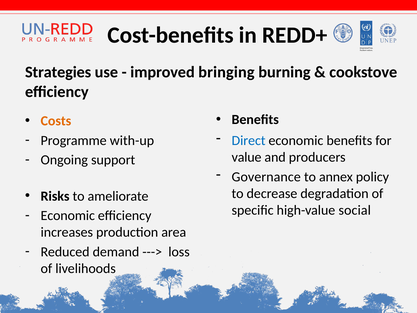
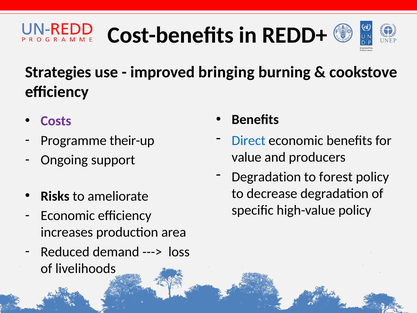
Costs colour: orange -> purple
with-up: with-up -> their-up
Governance at (266, 177): Governance -> Degradation
annex: annex -> forest
high-value social: social -> policy
